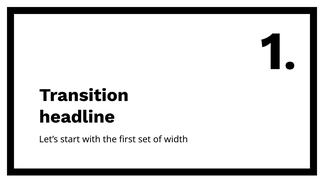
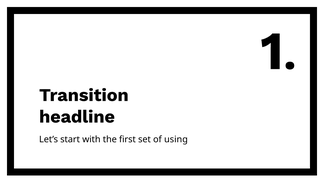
width: width -> using
